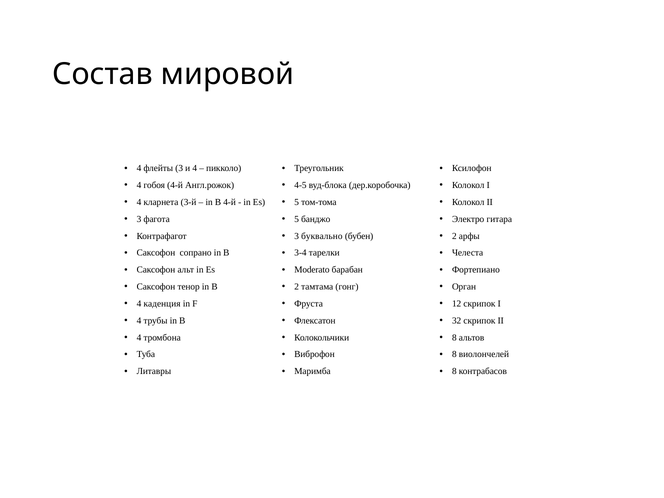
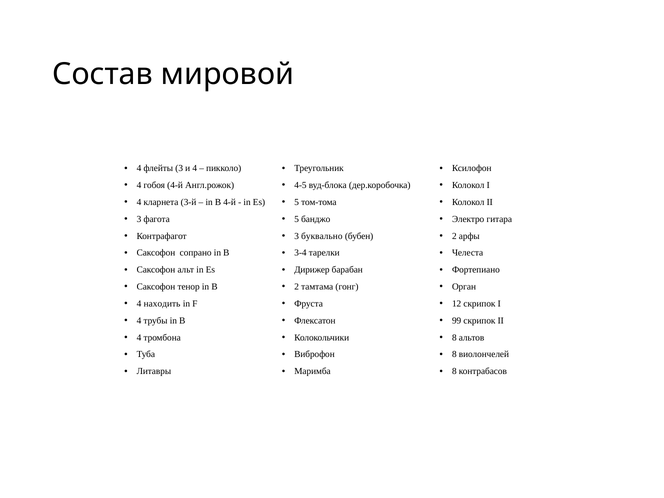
Moderato: Moderato -> Дирижер
каденция: каденция -> находить
32: 32 -> 99
